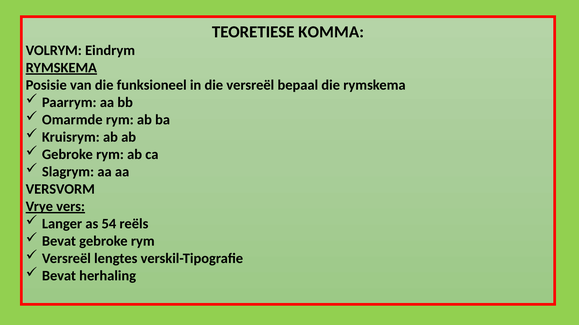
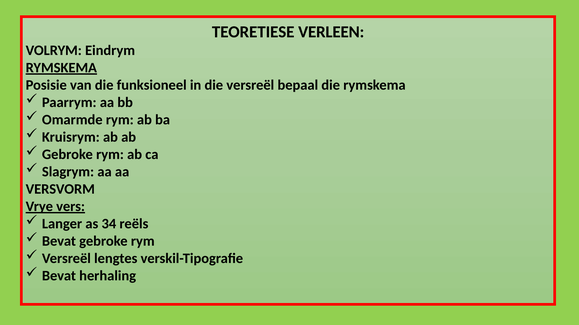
KOMMA: KOMMA -> VERLEEN
54: 54 -> 34
